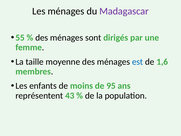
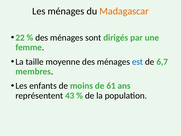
Madagascar colour: purple -> orange
55: 55 -> 22
1,6: 1,6 -> 6,7
95: 95 -> 61
